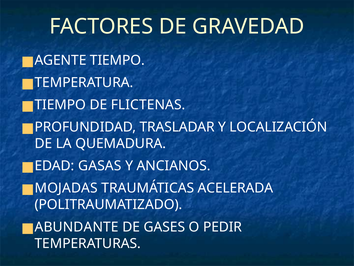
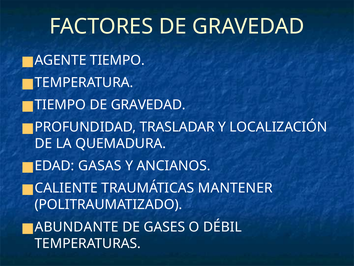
TIEMPO DE FLICTENAS: FLICTENAS -> GRAVEDAD
MOJADAS: MOJADAS -> CALIENTE
ACELERADA: ACELERADA -> MANTENER
PEDIR: PEDIR -> DÉBIL
